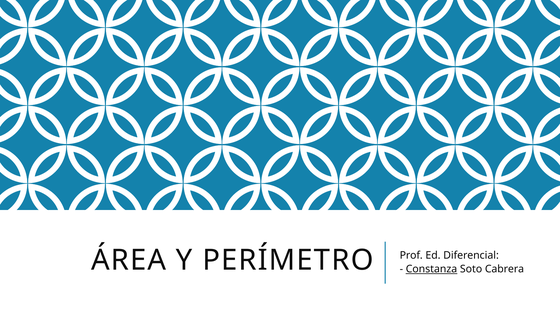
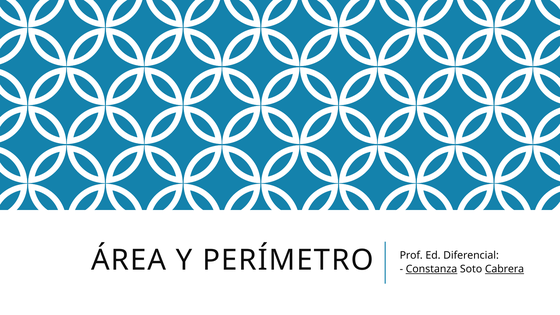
Cabrera underline: none -> present
